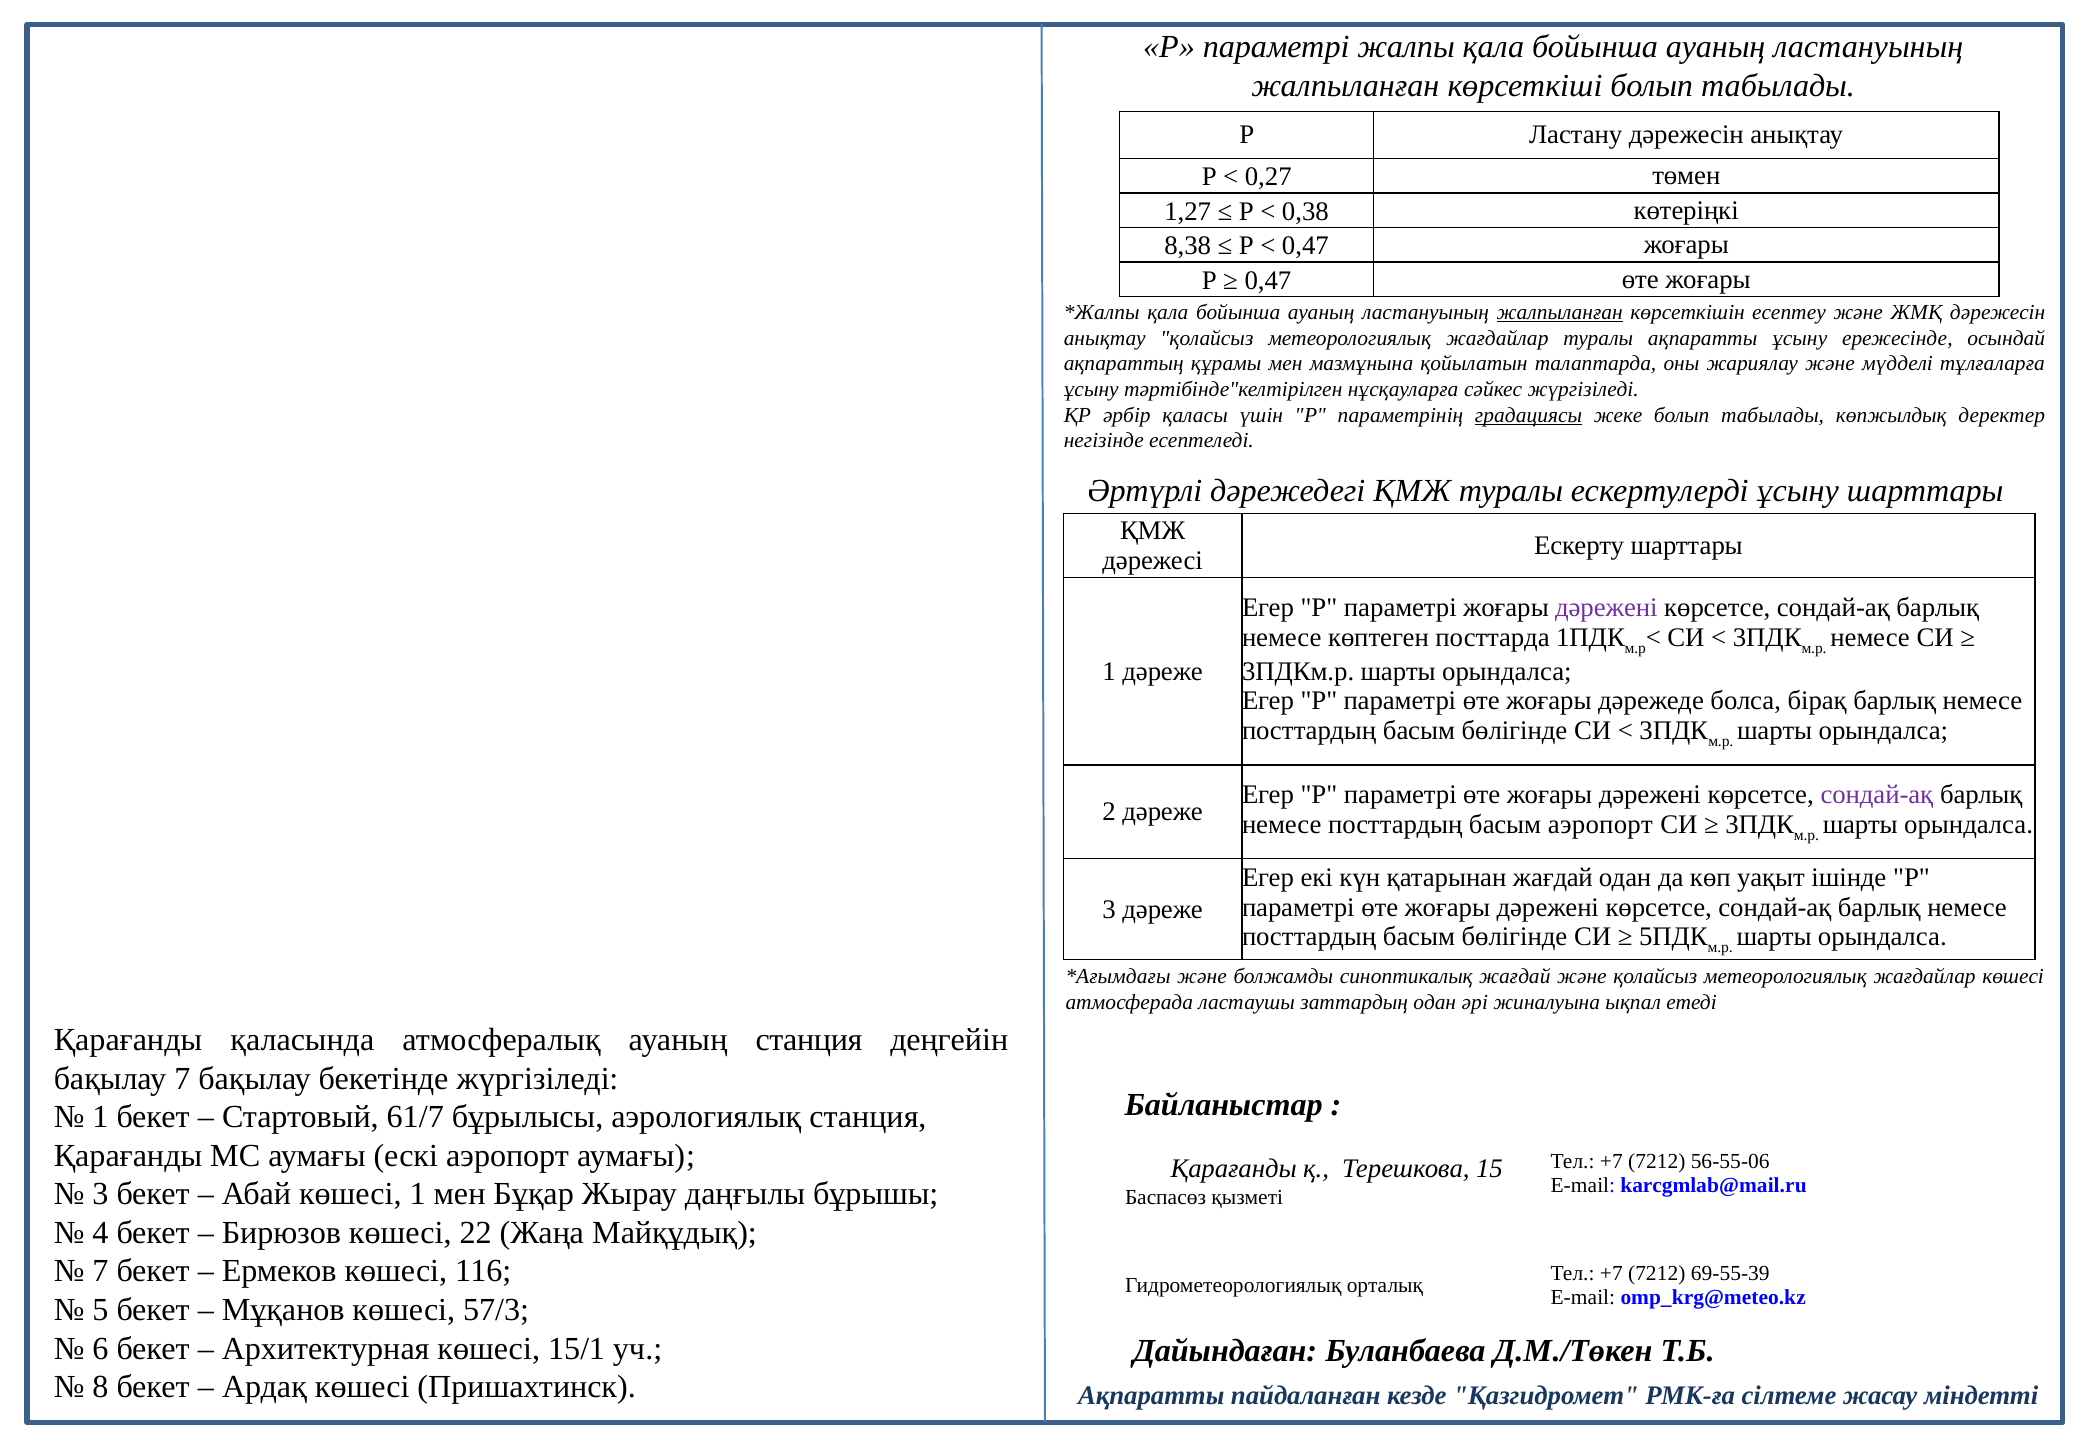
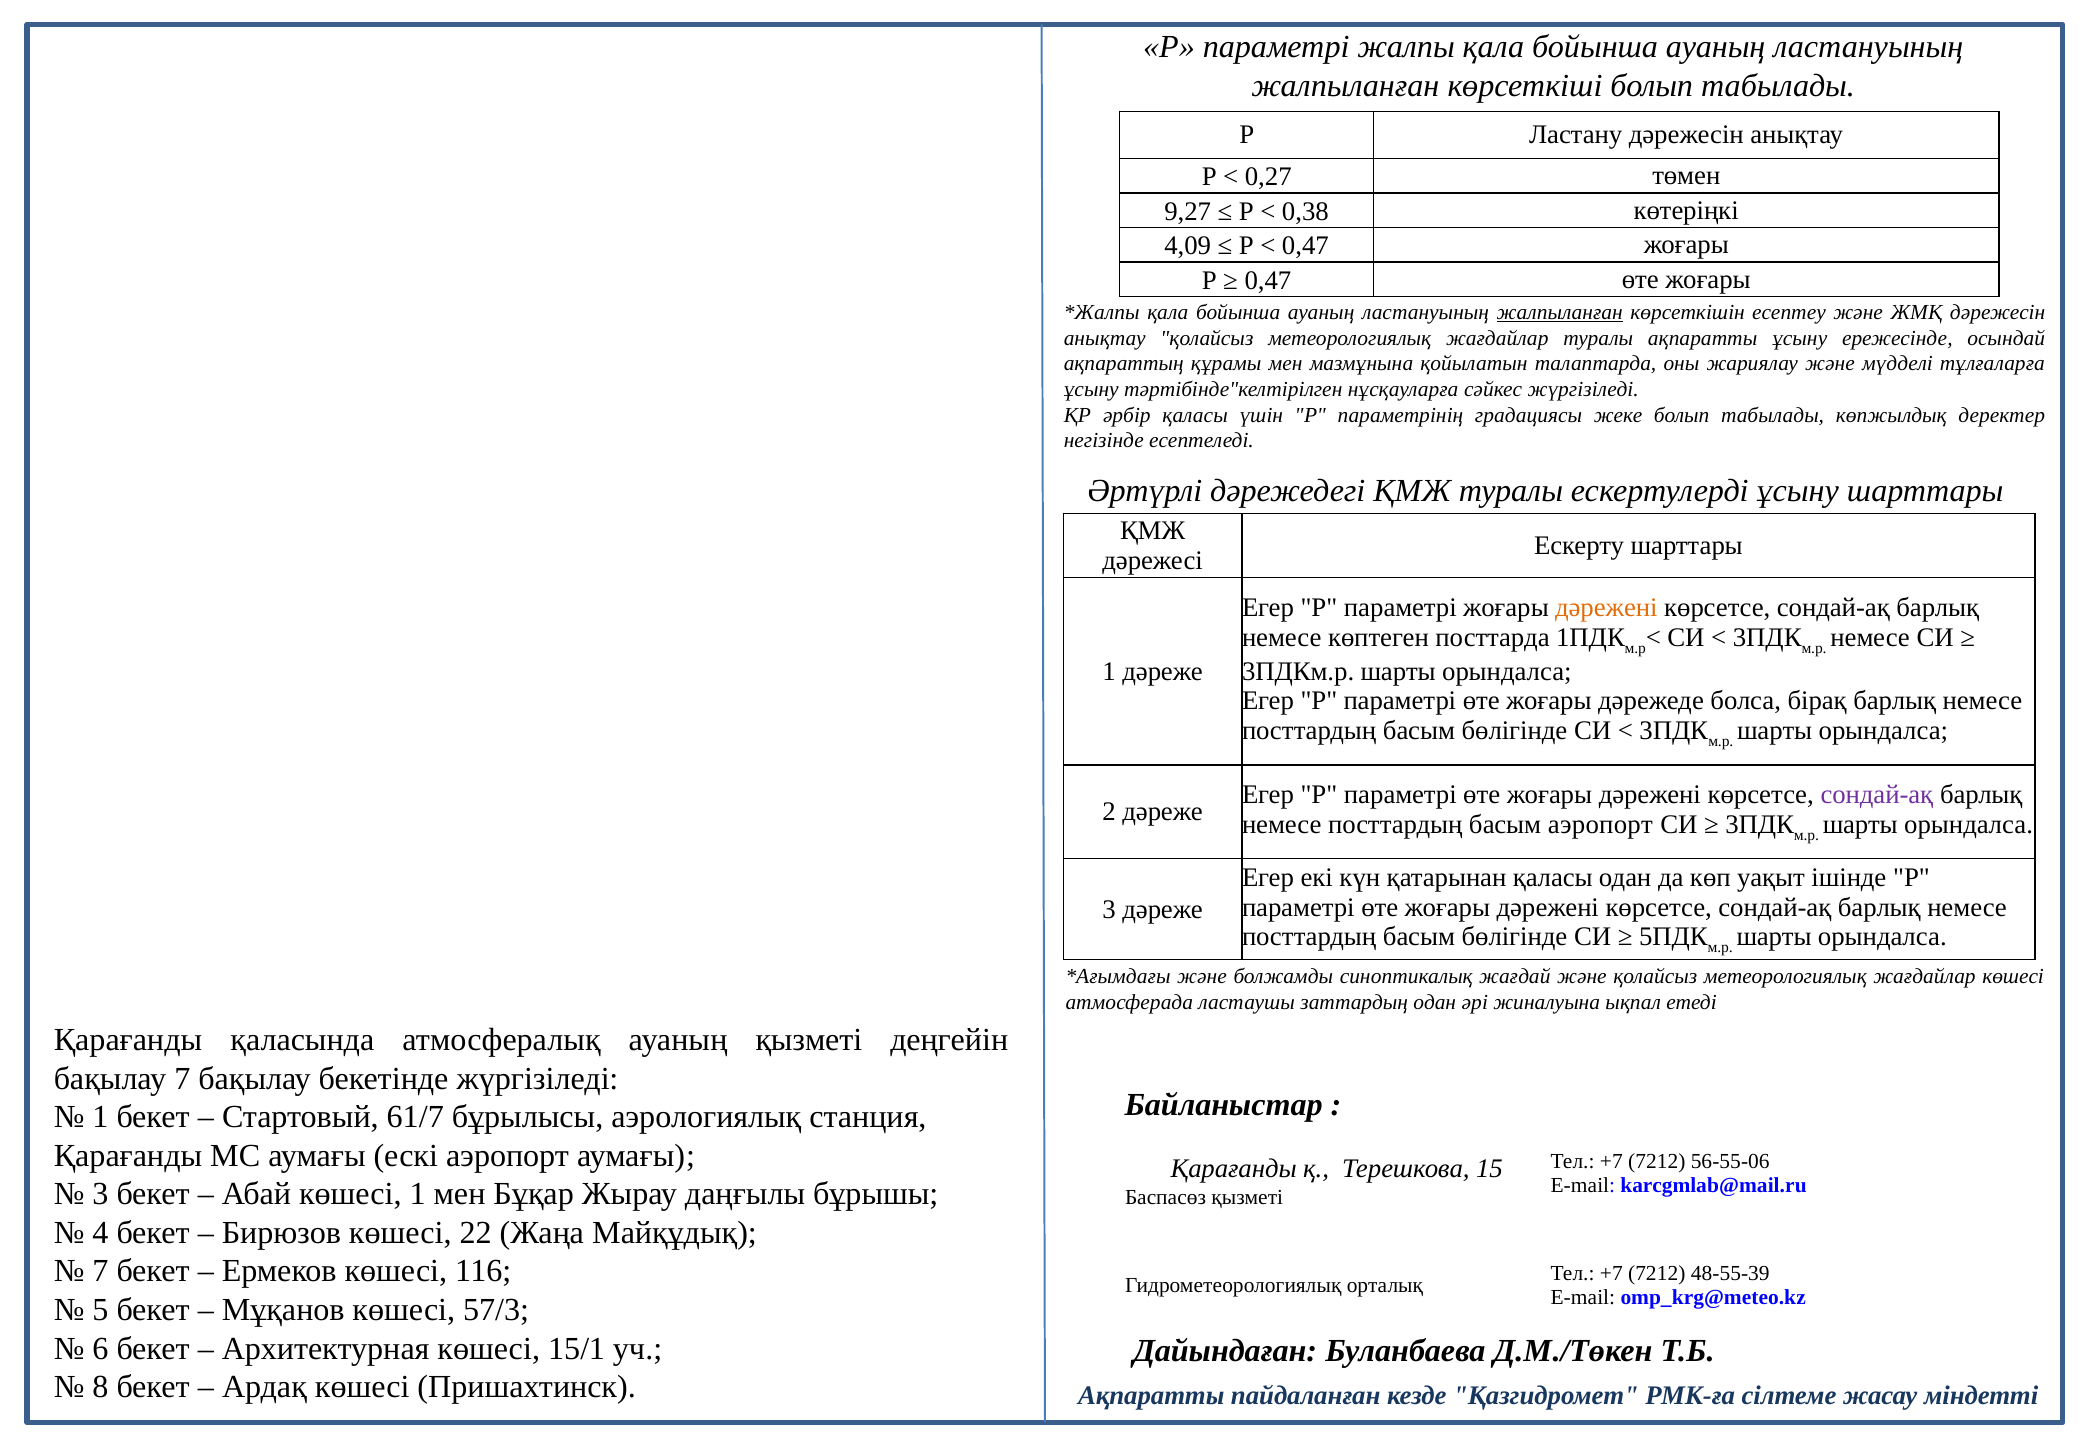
1,27: 1,27 -> 9,27
8,38: 8,38 -> 4,09
градациясы underline: present -> none
дәрежені at (1606, 608) colour: purple -> orange
қатарынан жағдай: жағдай -> қаласы
ауаның станция: станция -> қызметі
69-55-39: 69-55-39 -> 48-55-39
